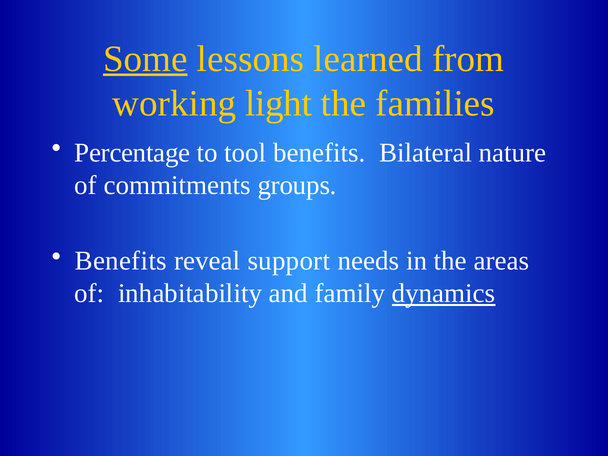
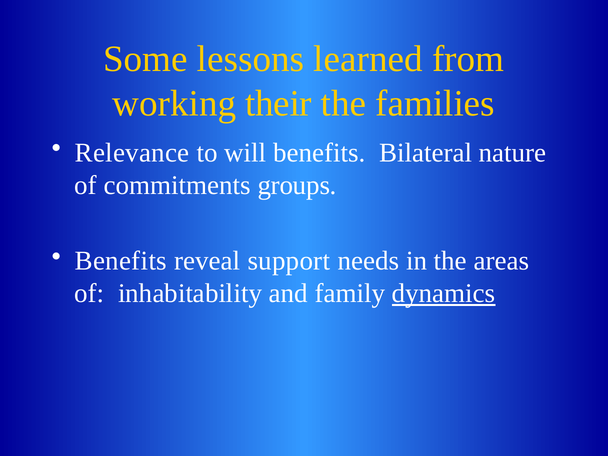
Some underline: present -> none
light: light -> their
Percentage: Percentage -> Relevance
tool: tool -> will
